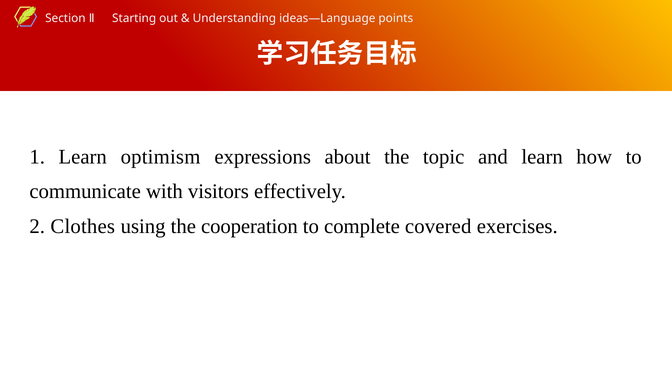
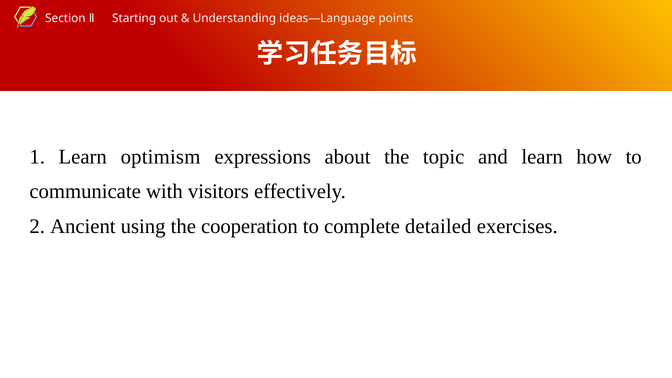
Clothes: Clothes -> Ancient
covered: covered -> detailed
